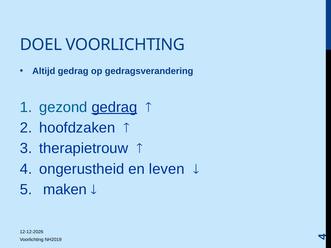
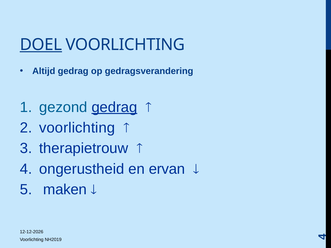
DOEL underline: none -> present
hoofdzaken at (77, 128): hoofdzaken -> voorlichting
leven: leven -> ervan
